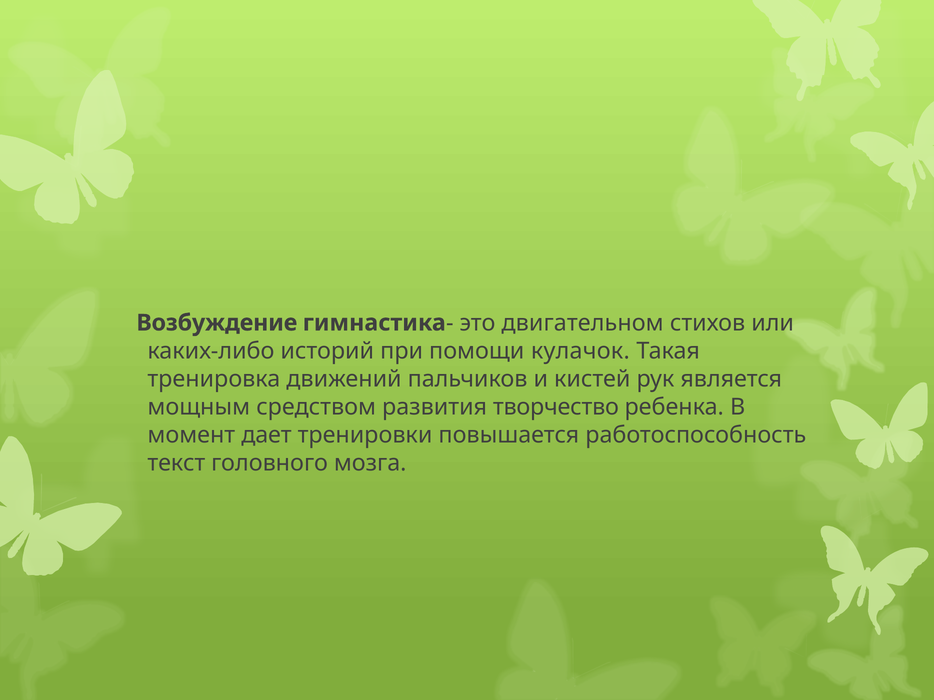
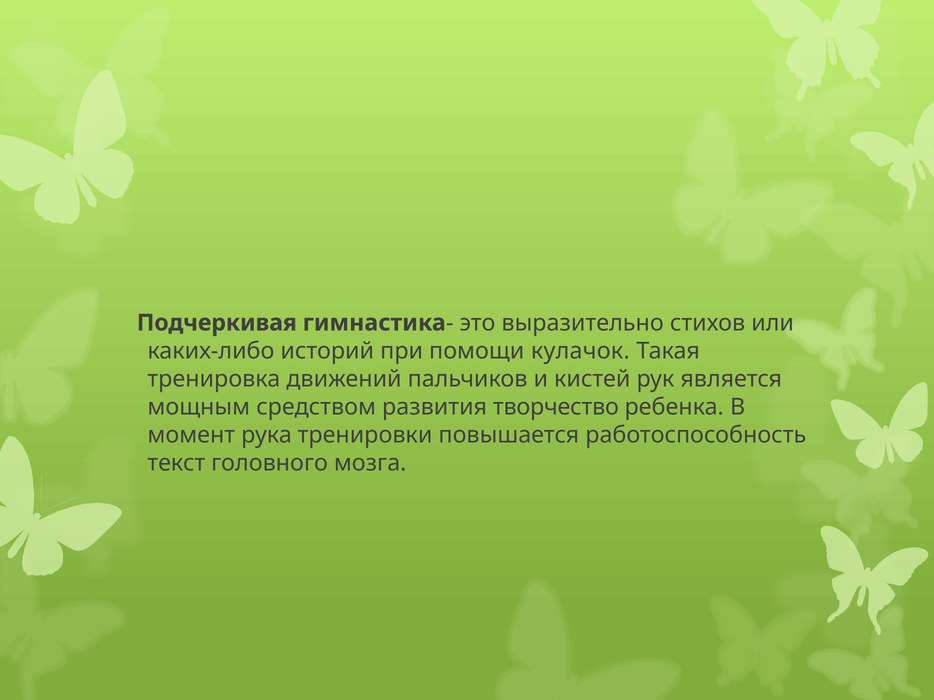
Возбуждение: Возбуждение -> Подчеркивая
двигательном: двигательном -> выразительно
дает: дает -> рука
